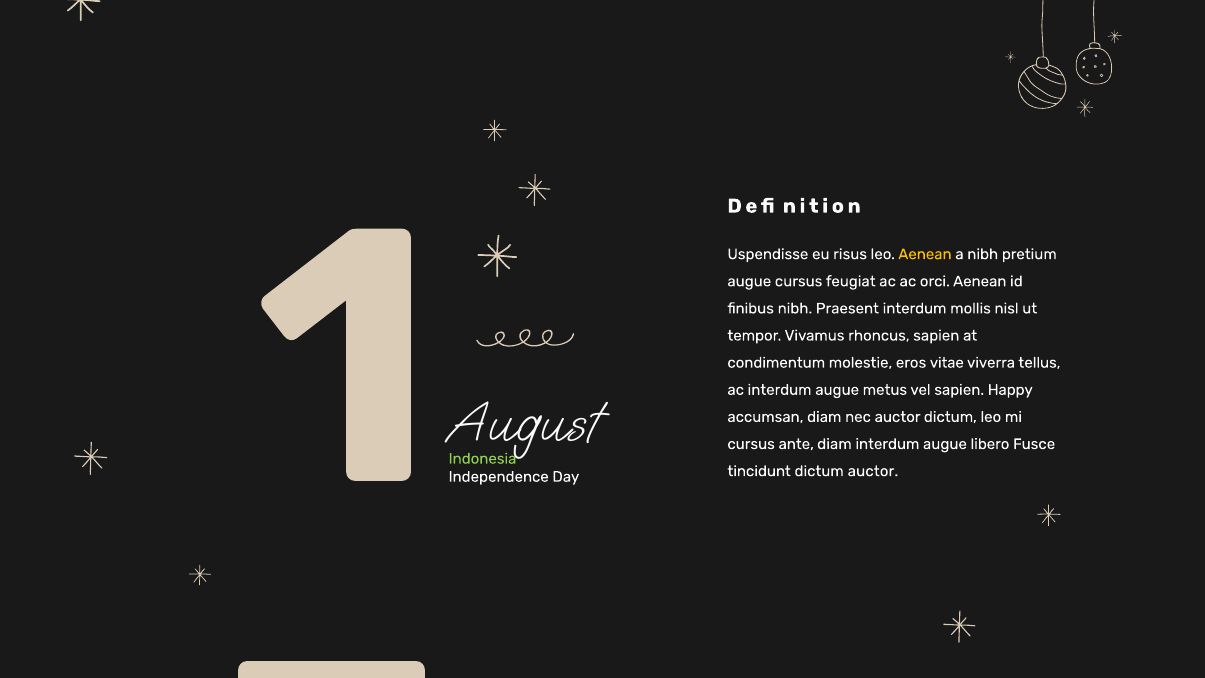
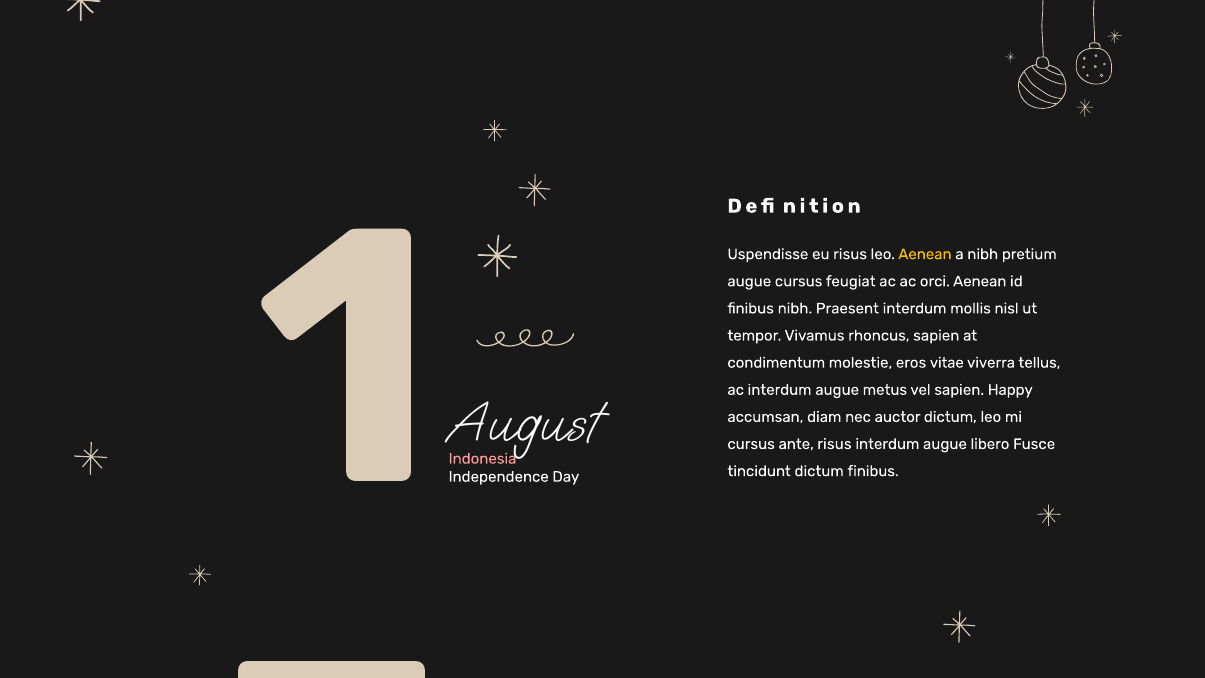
ante diam: diam -> risus
Indonesia colour: light green -> pink
dictum auctor: auctor -> finibus
